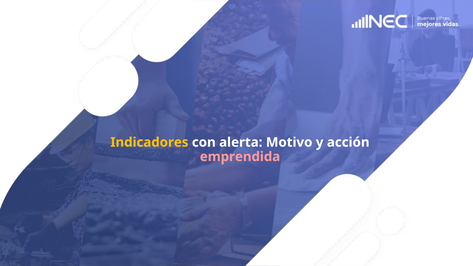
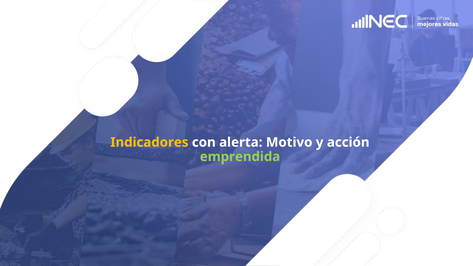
emprendida colour: pink -> light green
